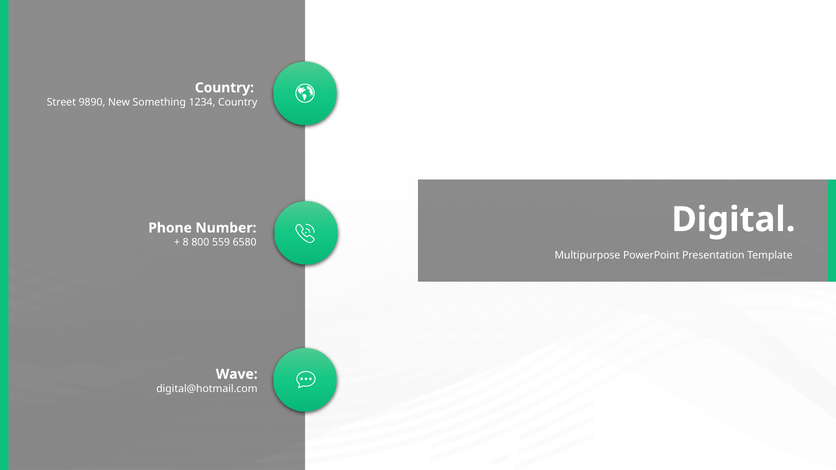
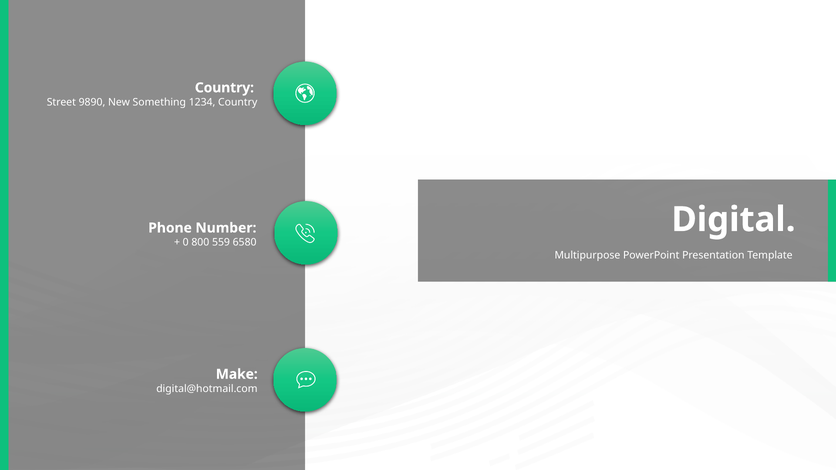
8: 8 -> 0
Wave: Wave -> Make
